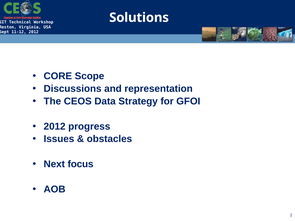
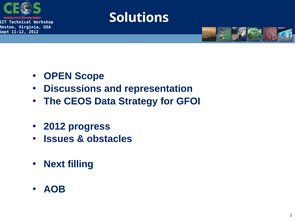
CORE: CORE -> OPEN
focus: focus -> filling
